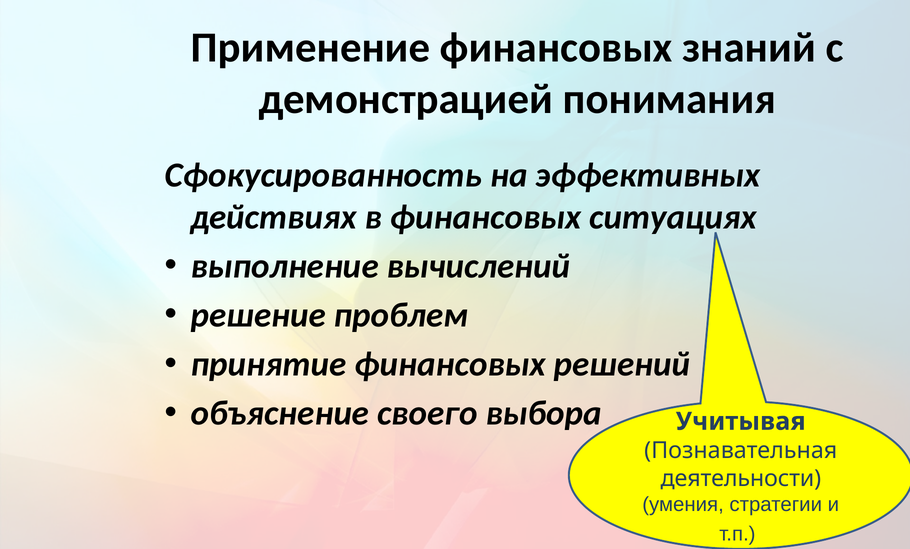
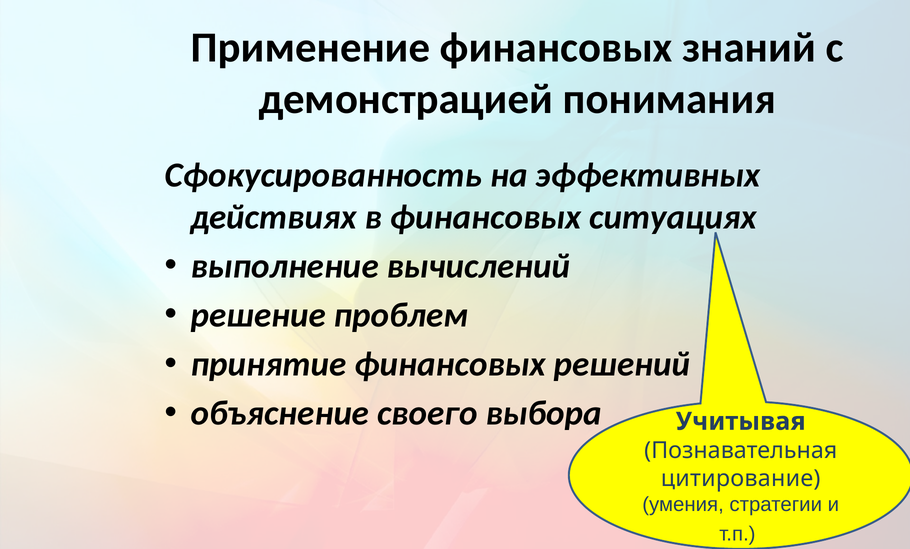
деятельности: деятельности -> цитирование
